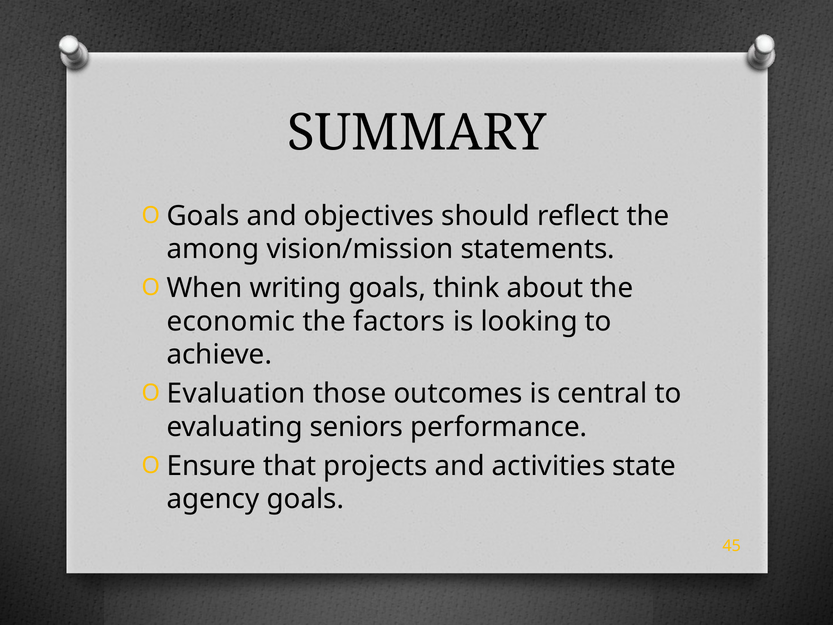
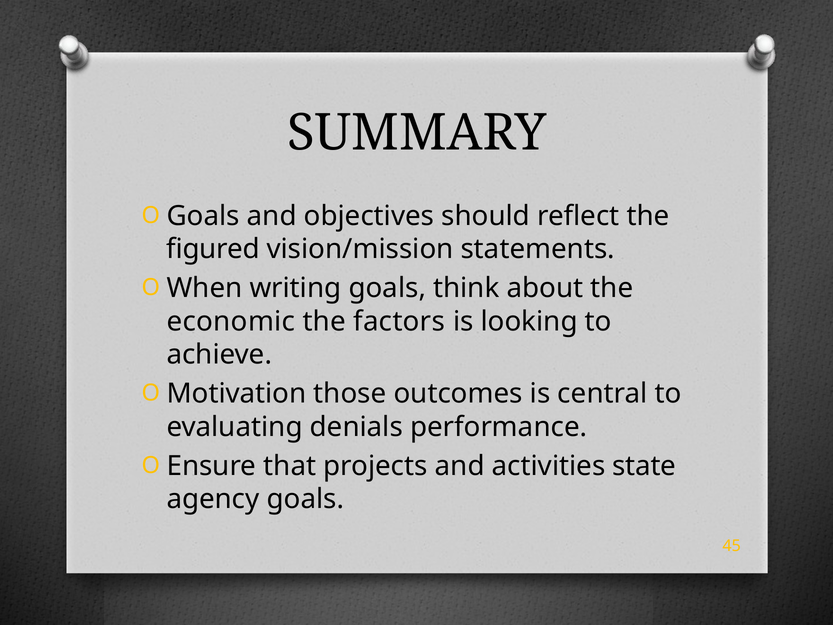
among: among -> figured
Evaluation: Evaluation -> Motivation
seniors: seniors -> denials
